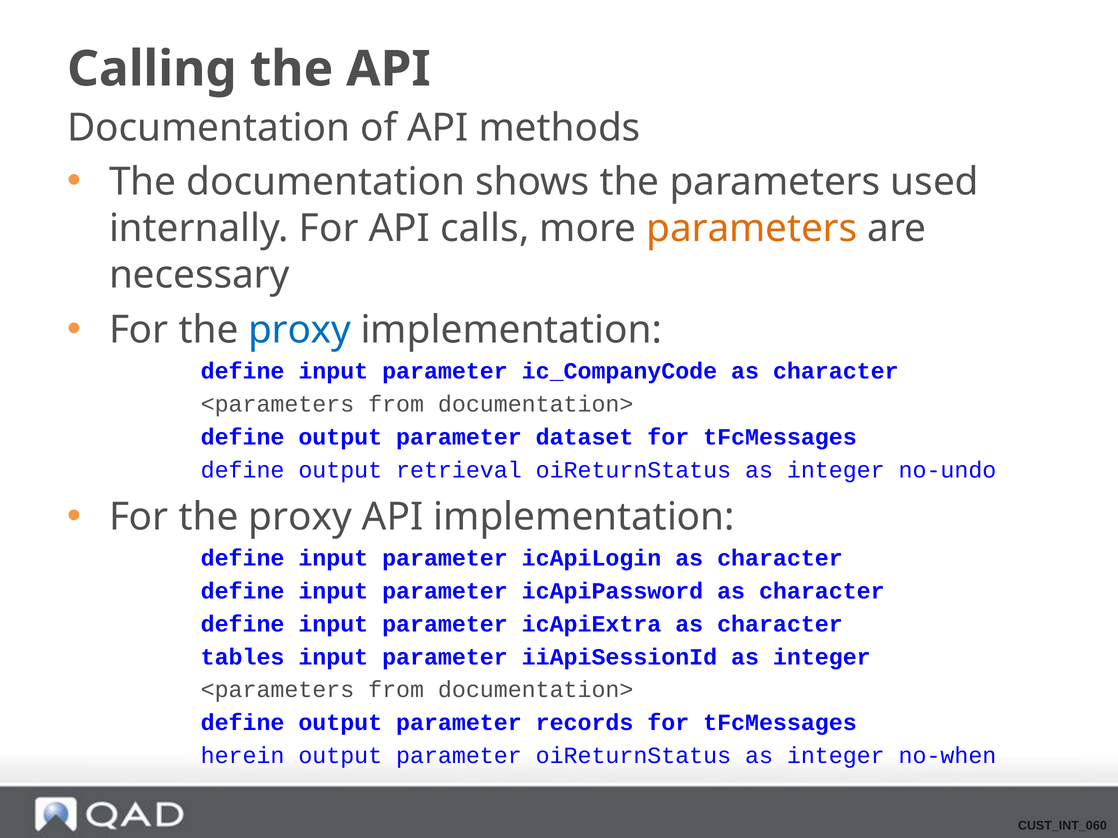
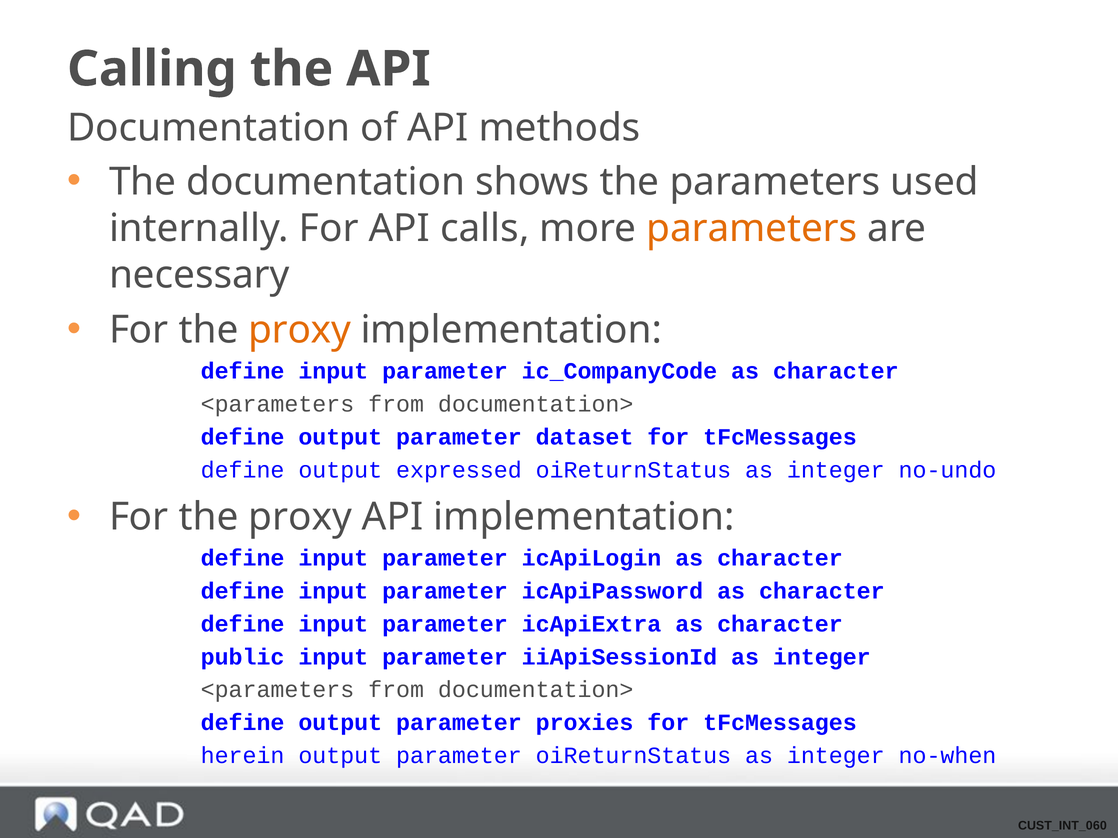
proxy at (300, 330) colour: blue -> orange
retrieval: retrieval -> expressed
tables: tables -> public
records: records -> proxies
